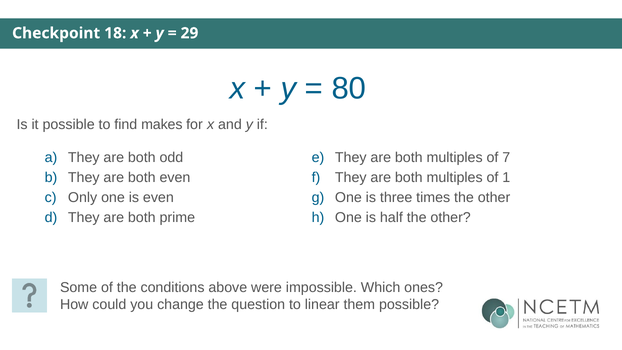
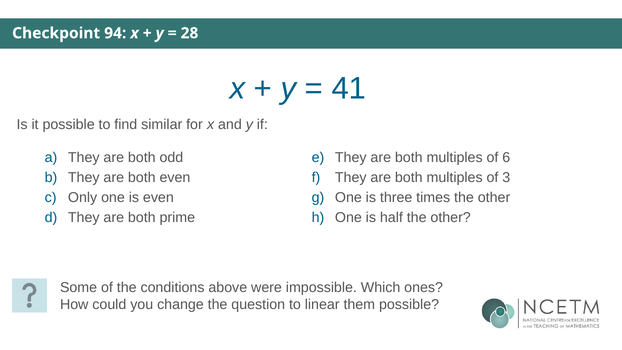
18: 18 -> 94
29: 29 -> 28
80: 80 -> 41
makes: makes -> similar
7: 7 -> 6
1: 1 -> 3
